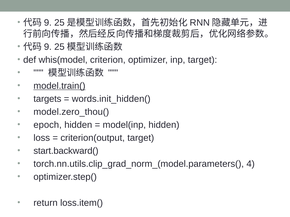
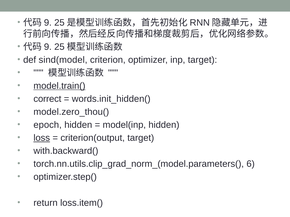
whis(model: whis(model -> sind(model
targets: targets -> correct
loss underline: none -> present
start.backward(: start.backward( -> with.backward(
4: 4 -> 6
